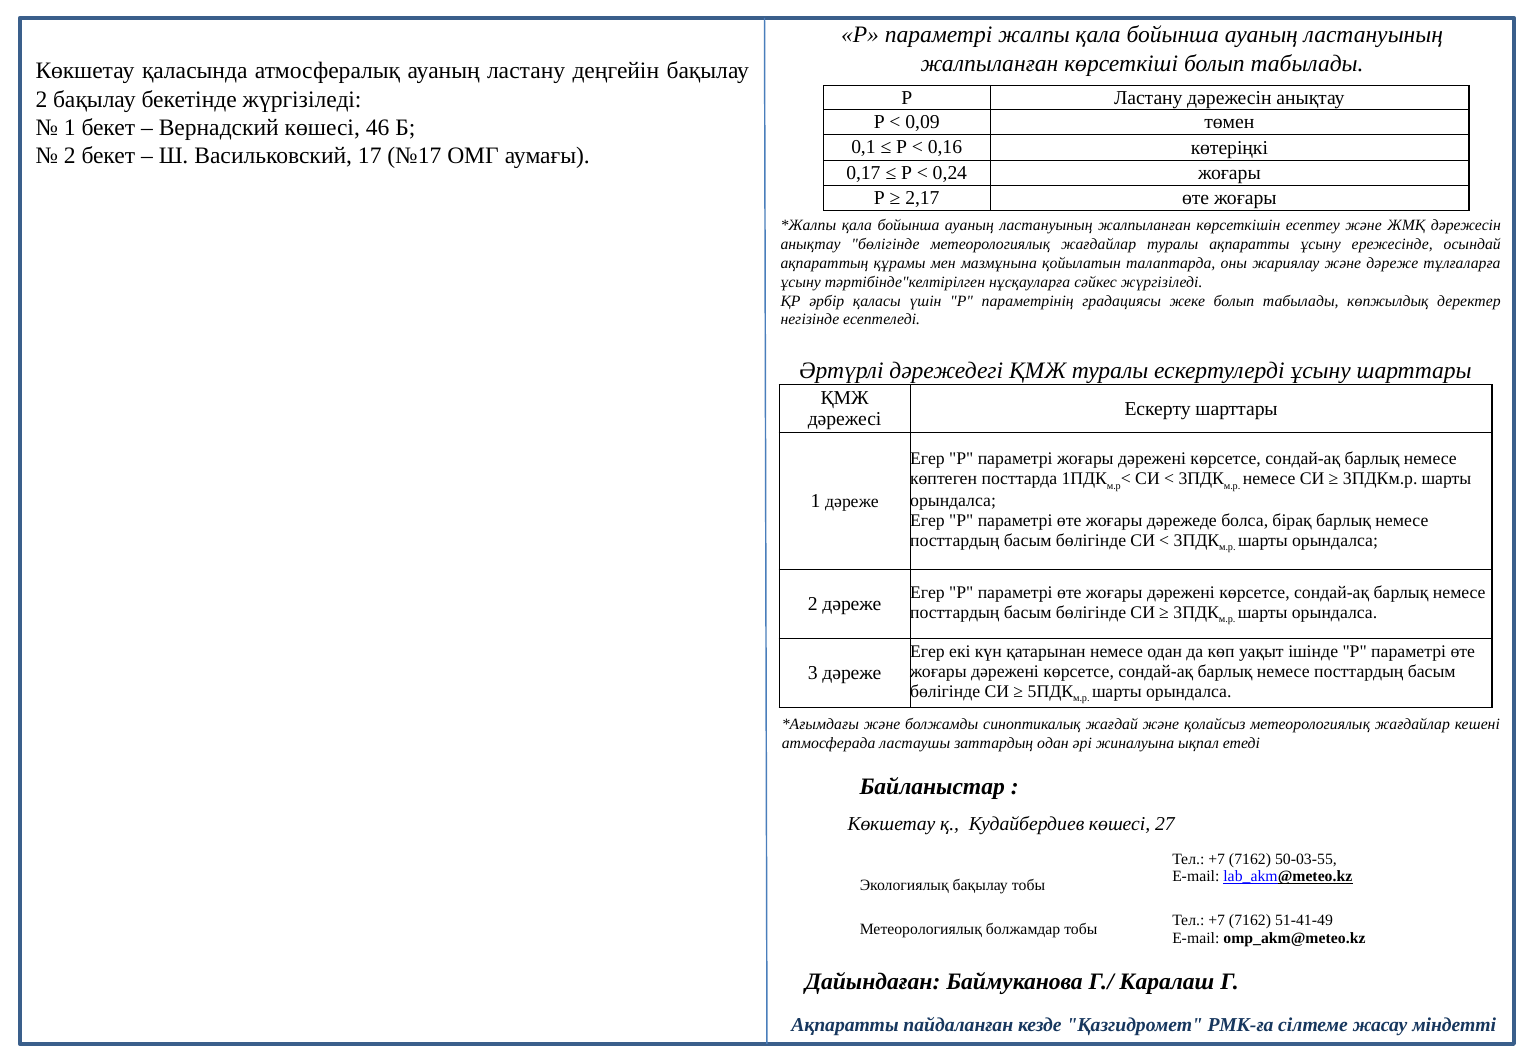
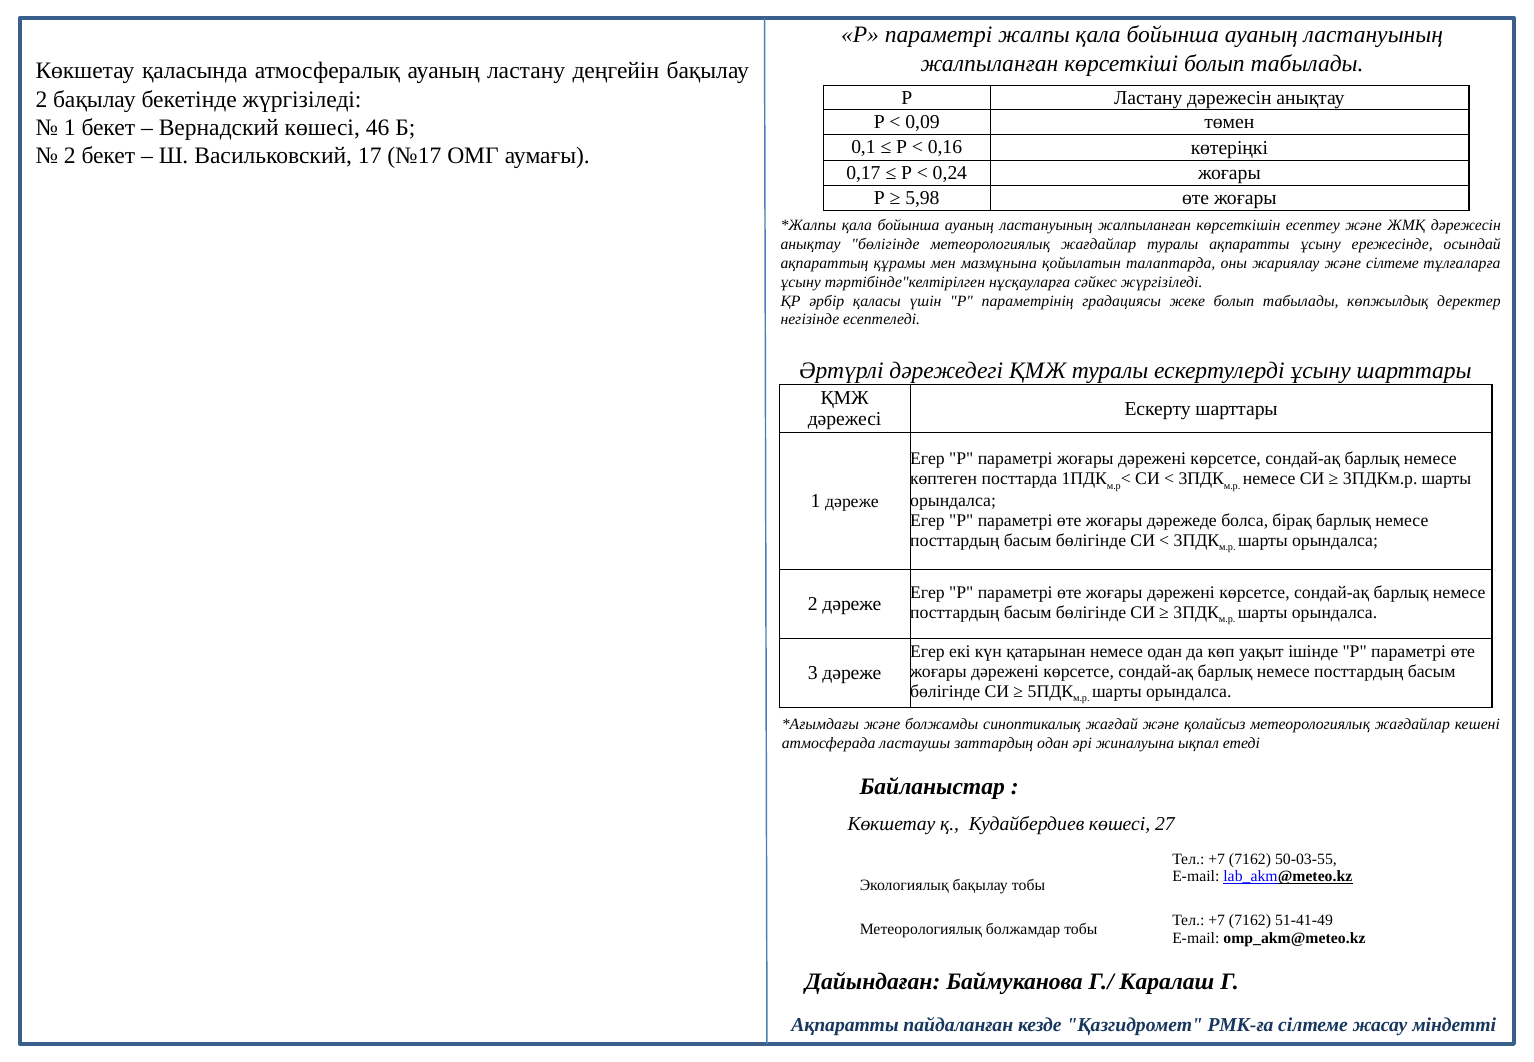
2,17: 2,17 -> 5,98
және дәреже: дәреже -> сілтеме
